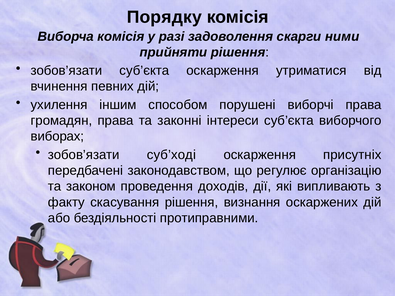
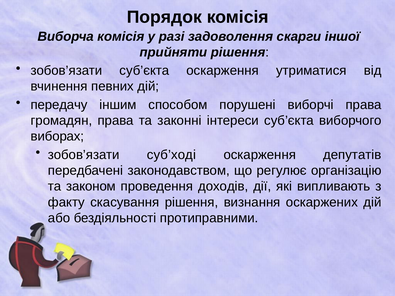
Порядку: Порядку -> Порядок
ними: ними -> іншої
ухилення: ухилення -> передачу
присутніх: присутніх -> депутатів
